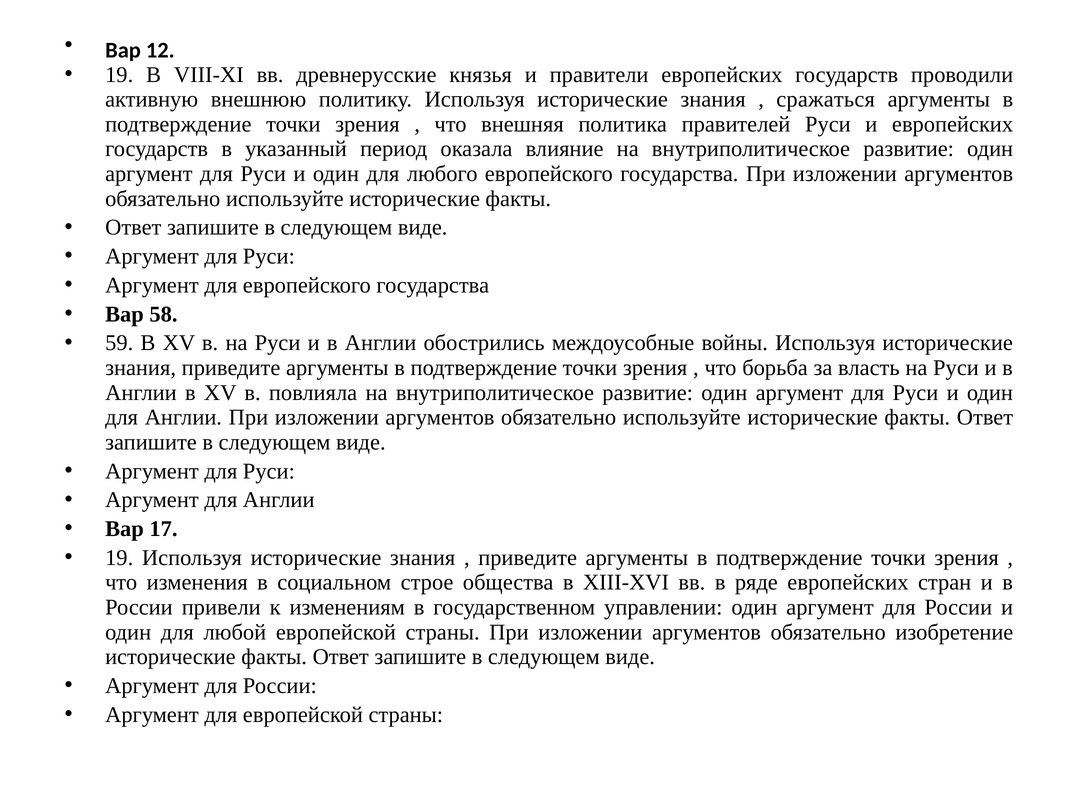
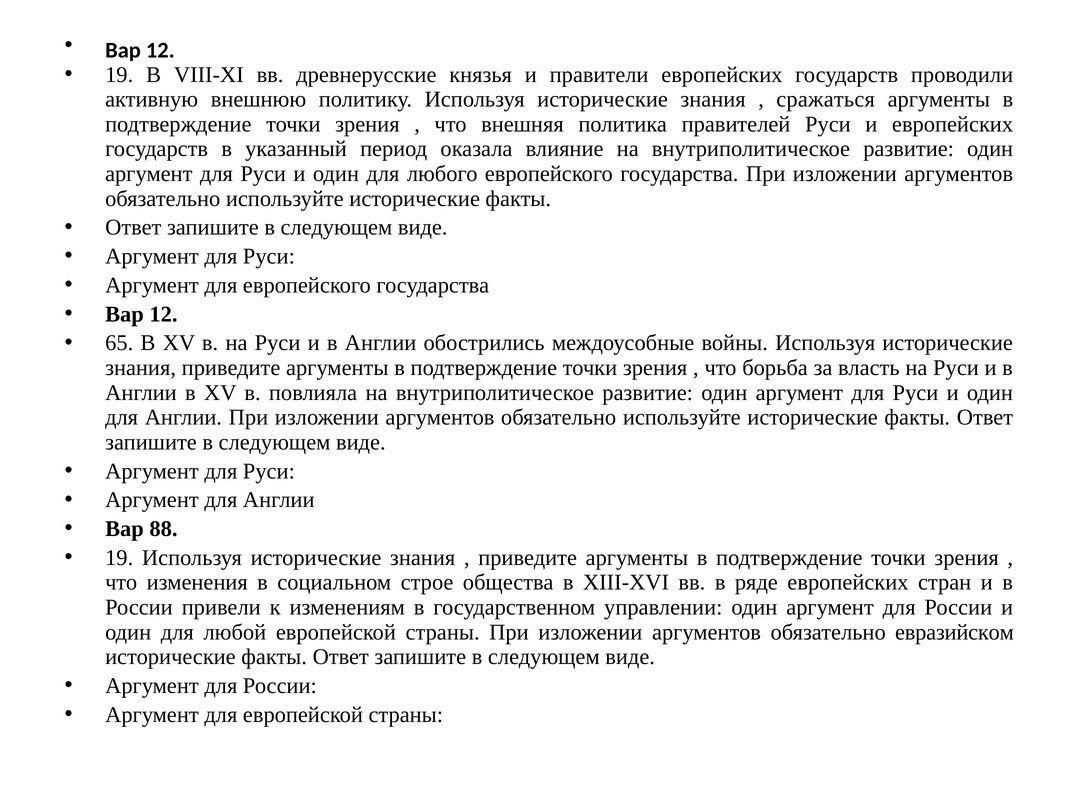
58 at (163, 314): 58 -> 12
59: 59 -> 65
17: 17 -> 88
изобретение: изобретение -> евразийском
